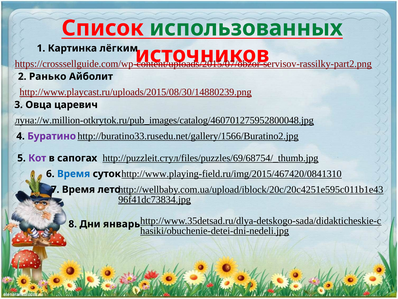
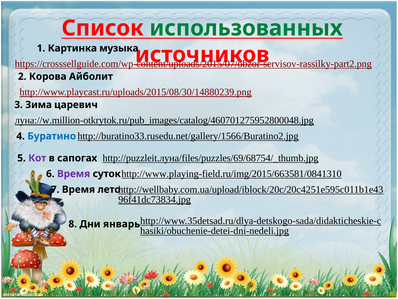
лёгким: лёгким -> музыка
Ранько: Ранько -> Корова
Овца: Овца -> Зима
Буратино colour: purple -> blue
http://puzzleit.стул/files/puzzles/69/68754/_thumb.jpg: http://puzzleit.стул/files/puzzles/69/68754/_thumb.jpg -> http://puzzleit.луна/files/puzzles/69/68754/_thumb.jpg
http://www.playing-field.ru/img/2015/467420/0841310: http://www.playing-field.ru/img/2015/467420/0841310 -> http://www.playing-field.ru/img/2015/663581/0841310
Время at (74, 174) colour: blue -> purple
